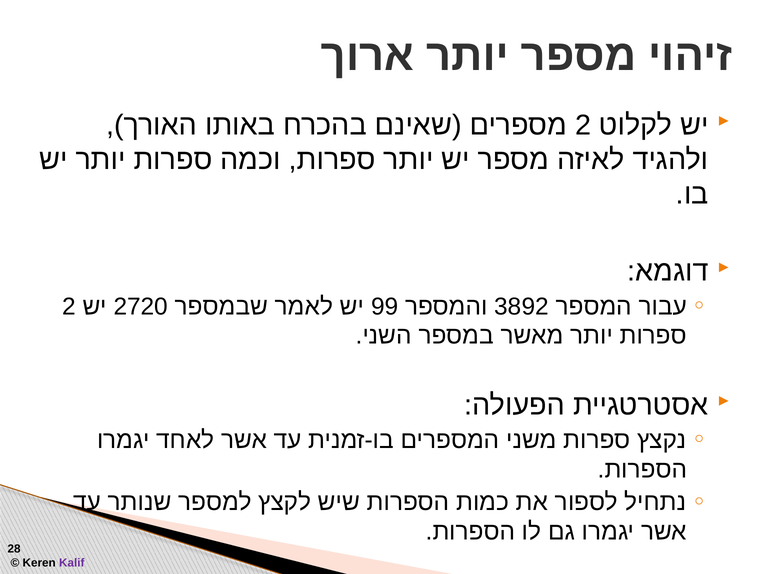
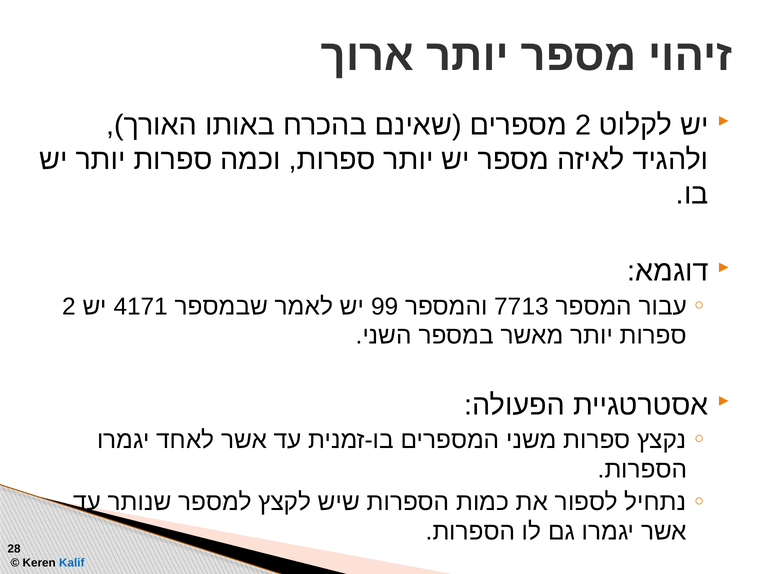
2720: 2720 -> 4171
3892: 3892 -> 7713
Kalif colour: purple -> blue
